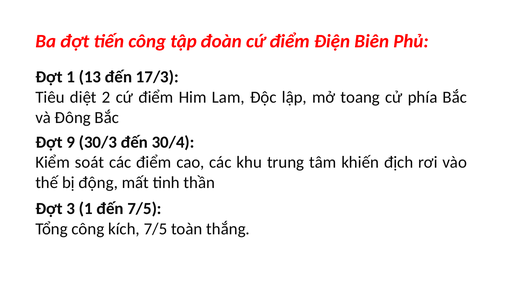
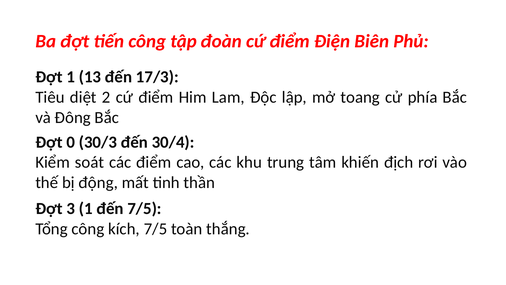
9: 9 -> 0
